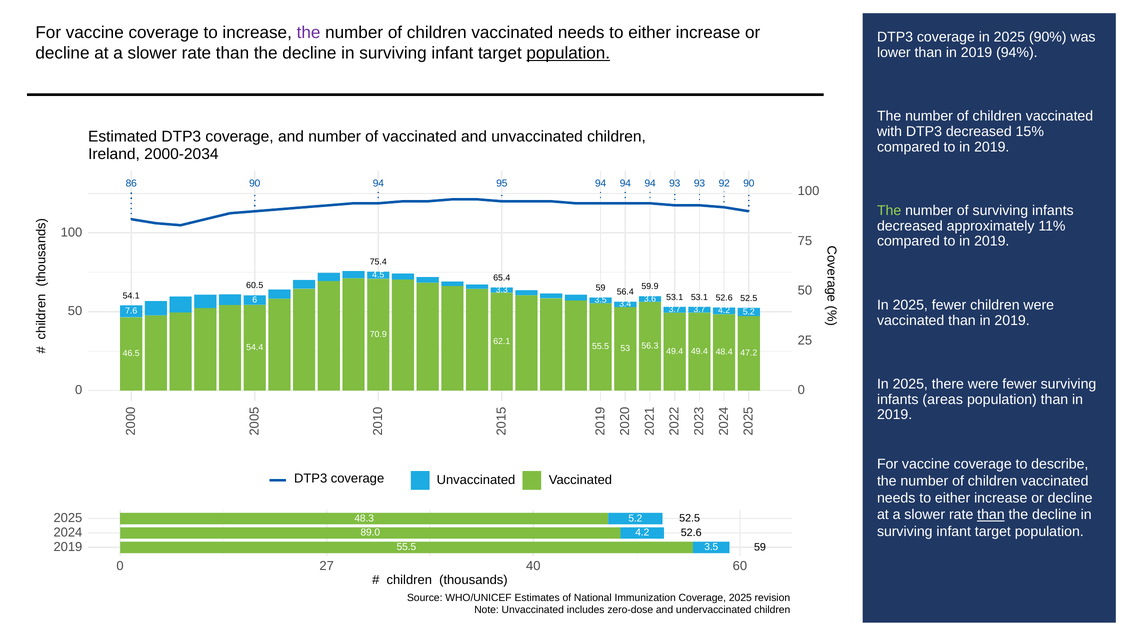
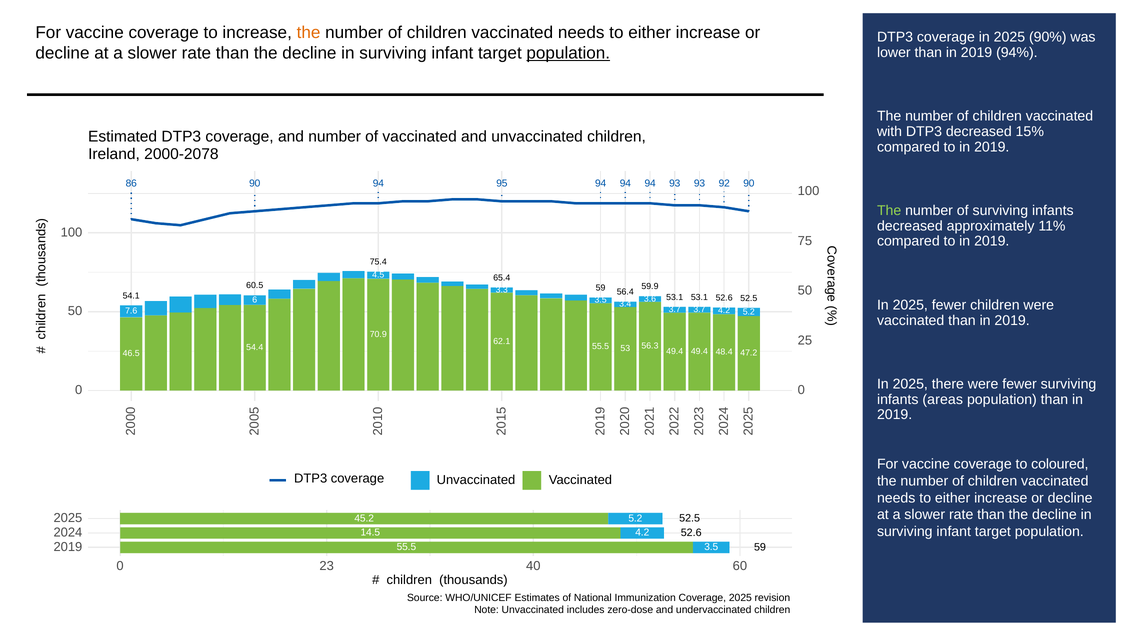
the at (309, 33) colour: purple -> orange
2000-2034: 2000-2034 -> 2000-2078
describe: describe -> coloured
than at (991, 515) underline: present -> none
48.3: 48.3 -> 45.2
89.0: 89.0 -> 14.5
27: 27 -> 23
